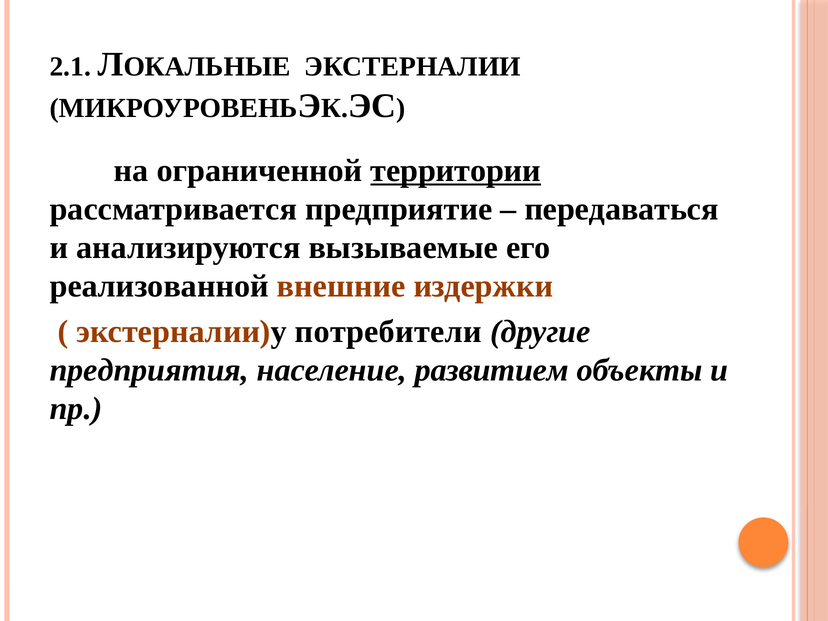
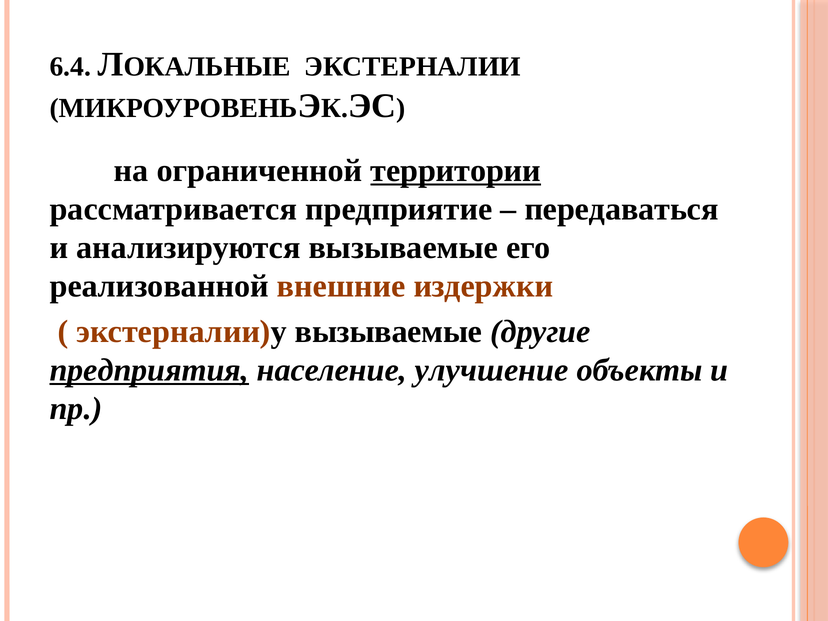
2.1: 2.1 -> 6.4
экстерналии)у потребители: потребители -> вызываемые
предприятия underline: none -> present
развитием: развитием -> улучшение
